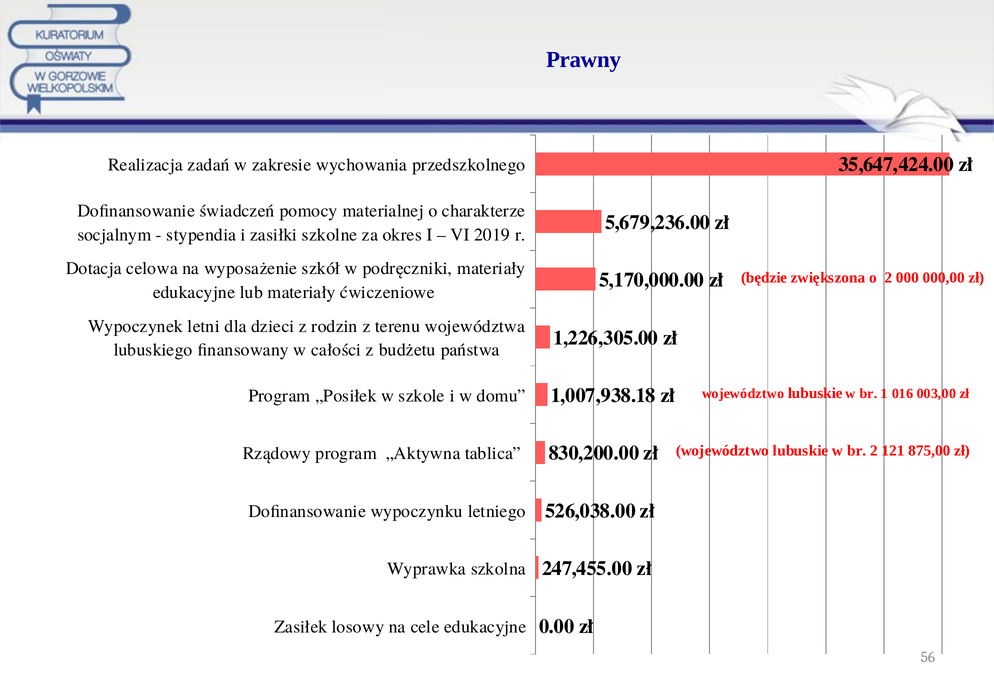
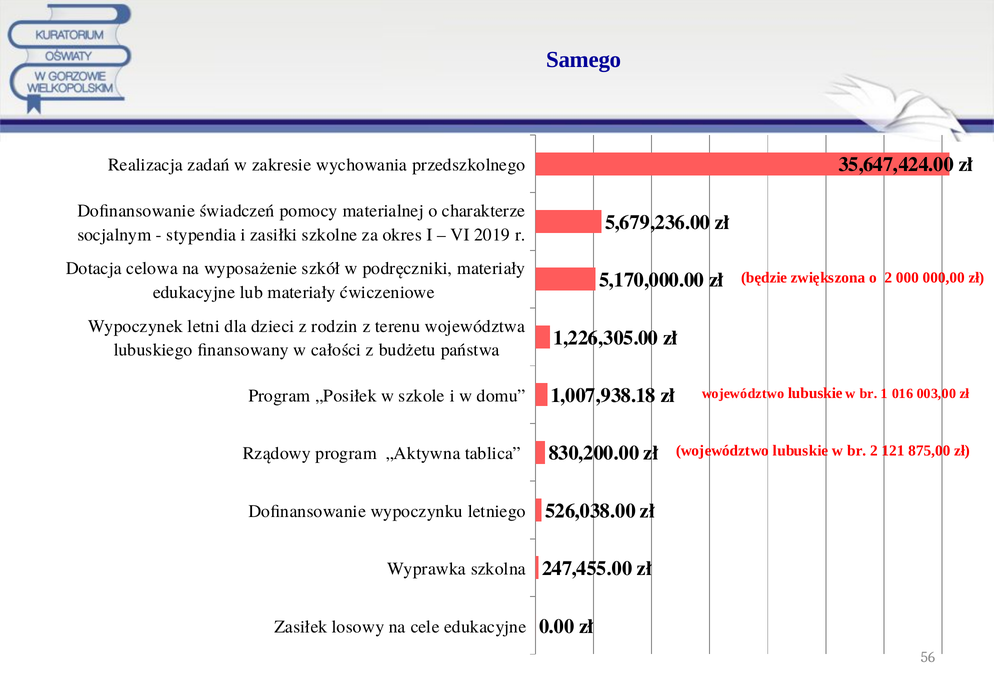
Prawny: Prawny -> Samego
